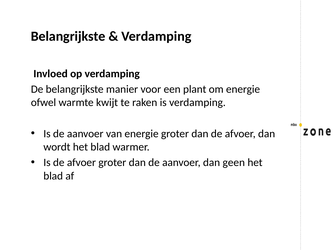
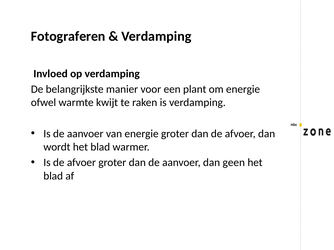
Belangrijkste at (68, 36): Belangrijkste -> Fotograferen
